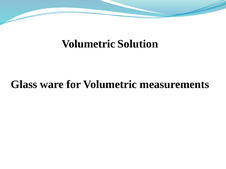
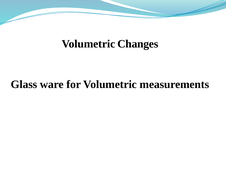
Solution: Solution -> Changes
